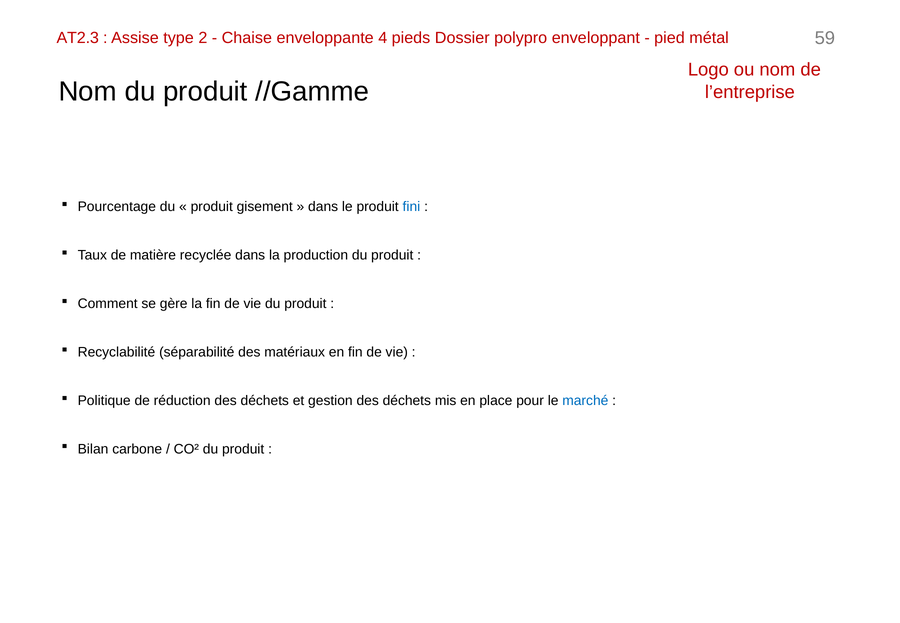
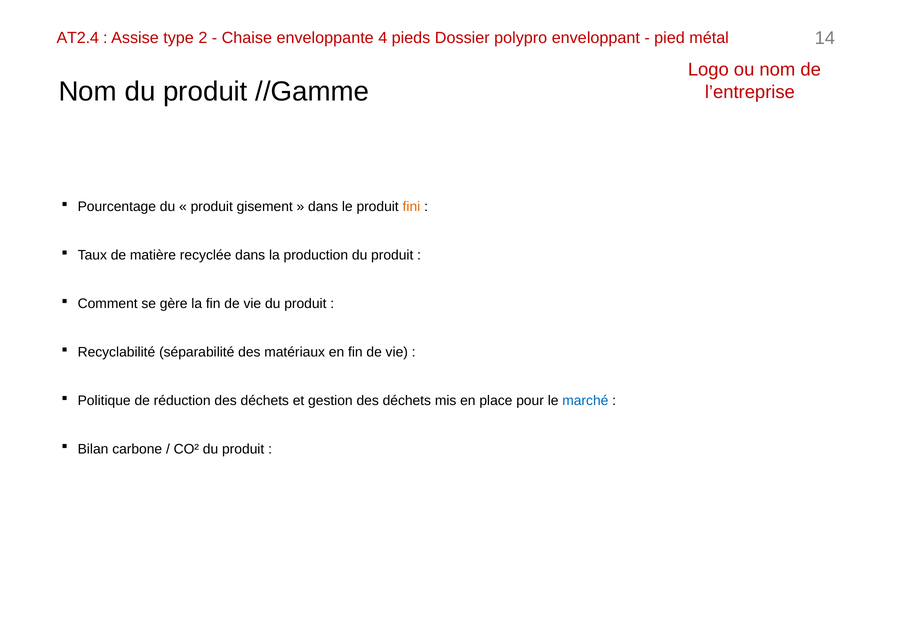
AT2.3: AT2.3 -> AT2.4
59: 59 -> 14
fini colour: blue -> orange
